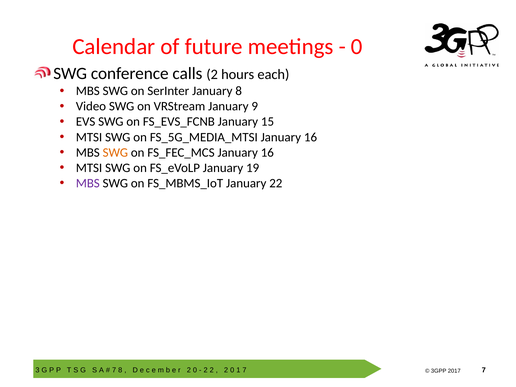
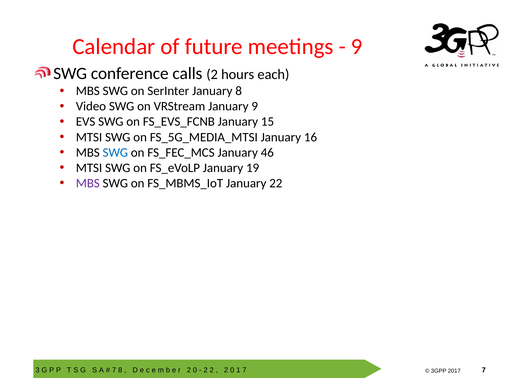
0 at (357, 47): 0 -> 9
SWG at (115, 152) colour: orange -> blue
FS_FEC_MCS January 16: 16 -> 46
